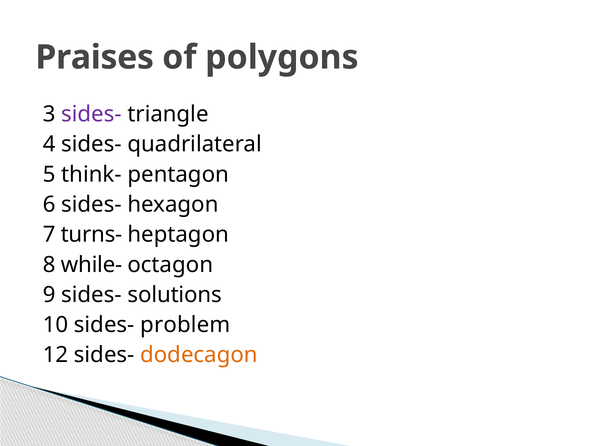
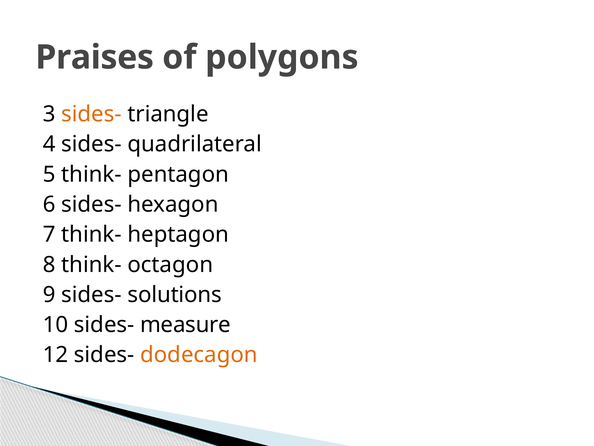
sides- at (91, 114) colour: purple -> orange
7 turns-: turns- -> think-
8 while-: while- -> think-
problem: problem -> measure
